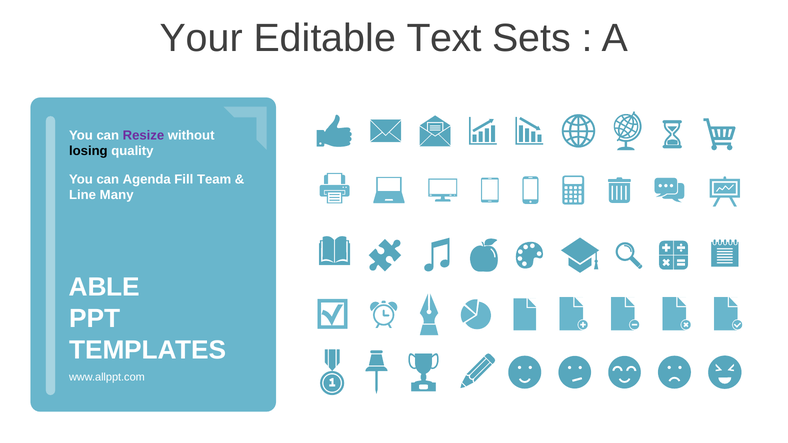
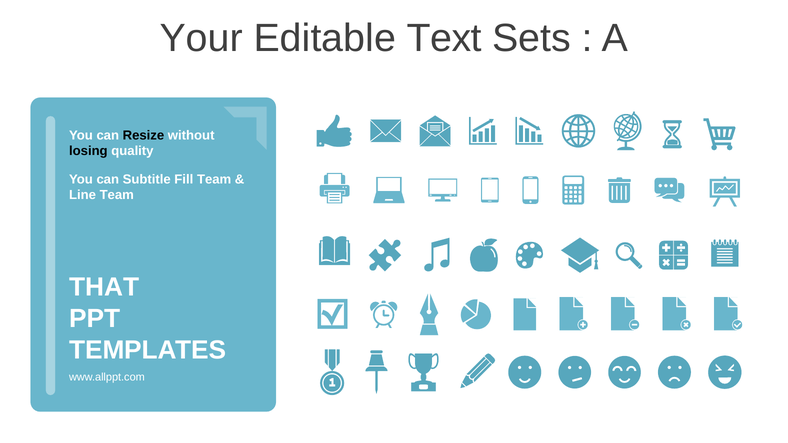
Resize colour: purple -> black
Agenda: Agenda -> Subtitle
Line Many: Many -> Team
ABLE: ABLE -> THAT
